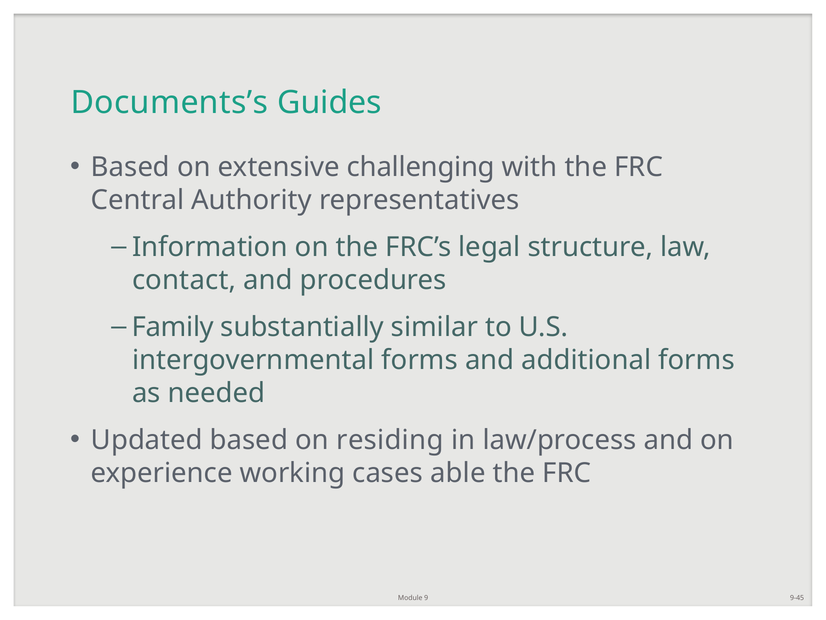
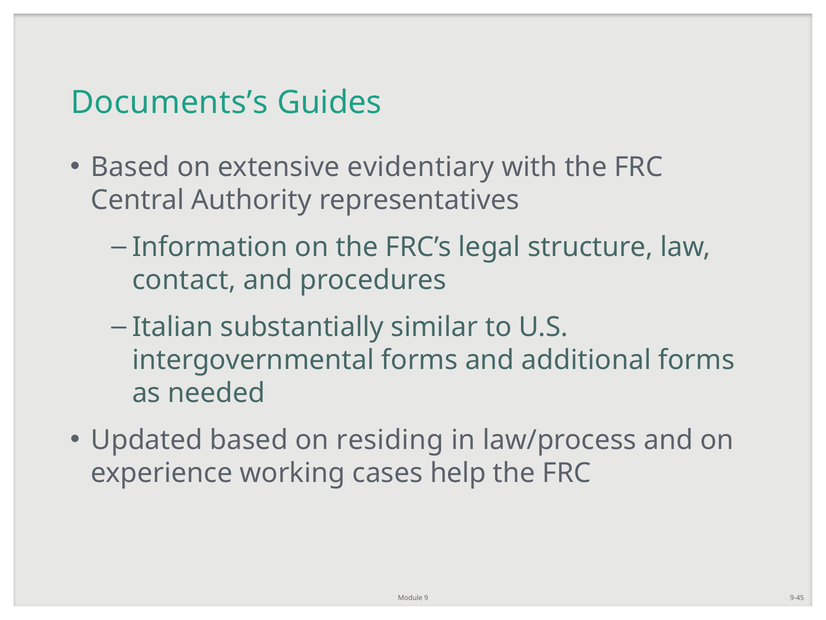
challenging: challenging -> evidentiary
Family: Family -> Italian
able: able -> help
